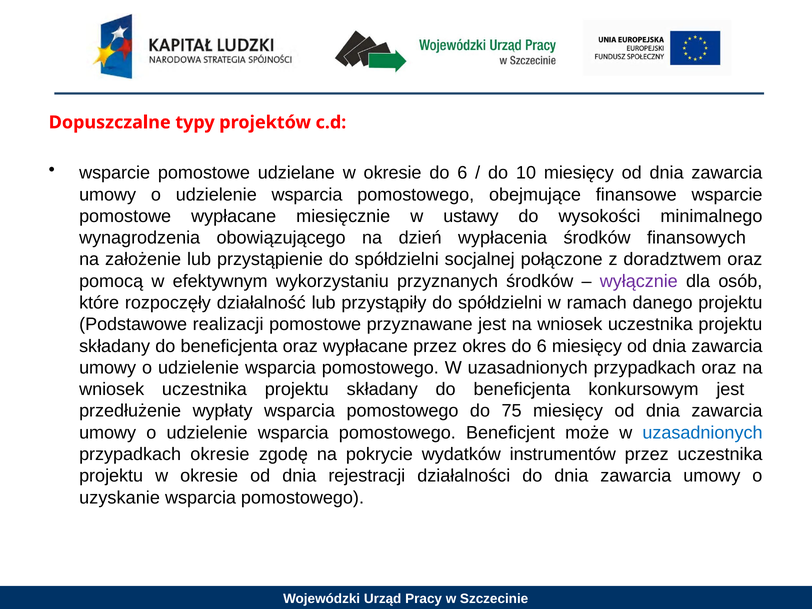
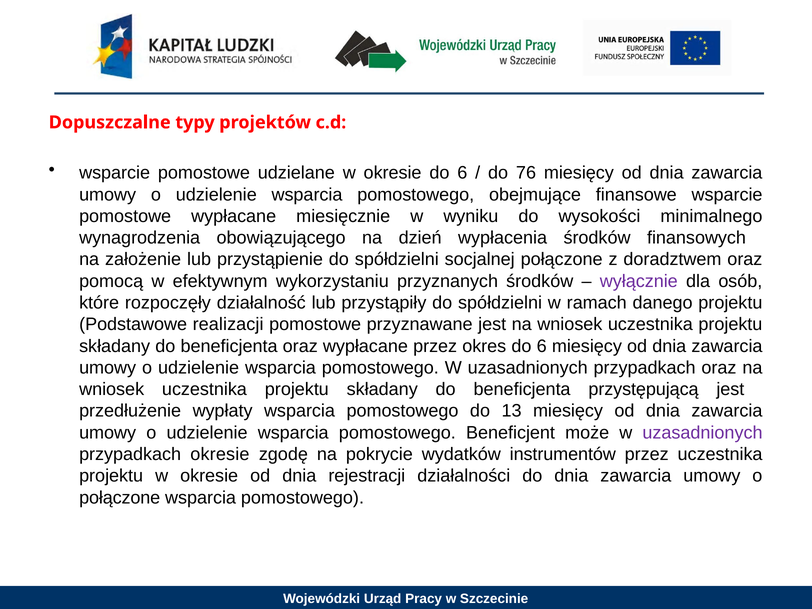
10: 10 -> 76
ustawy: ustawy -> wyniku
konkursowym: konkursowym -> przystępującą
75: 75 -> 13
uzasadnionych at (702, 433) colour: blue -> purple
uzyskanie at (120, 498): uzyskanie -> połączone
